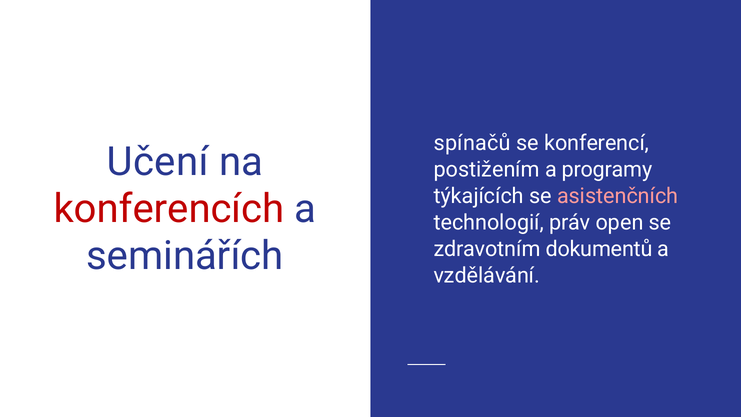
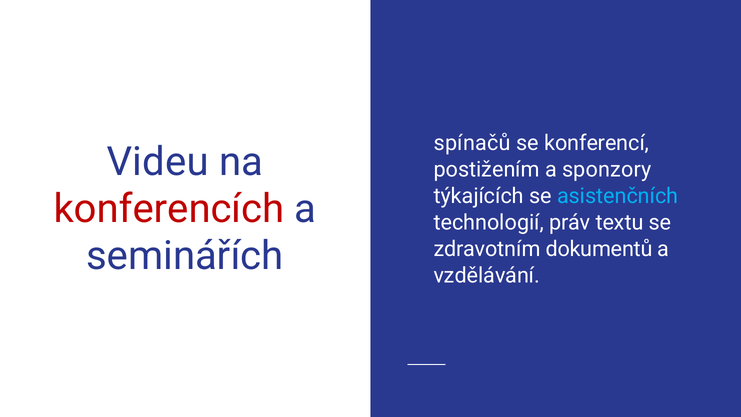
Učení: Učení -> Videu
programy: programy -> sponzory
asistenčních colour: pink -> light blue
open: open -> textu
